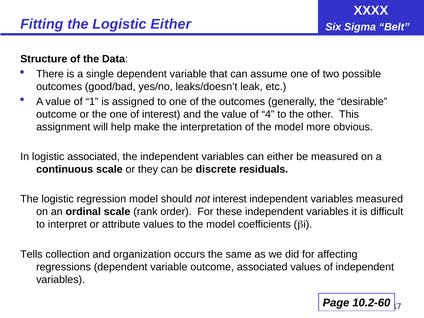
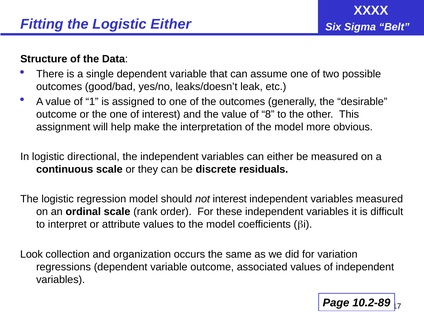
4: 4 -> 8
logistic associated: associated -> directional
Tells: Tells -> Look
affecting: affecting -> variation
10.2-60: 10.2-60 -> 10.2-89
